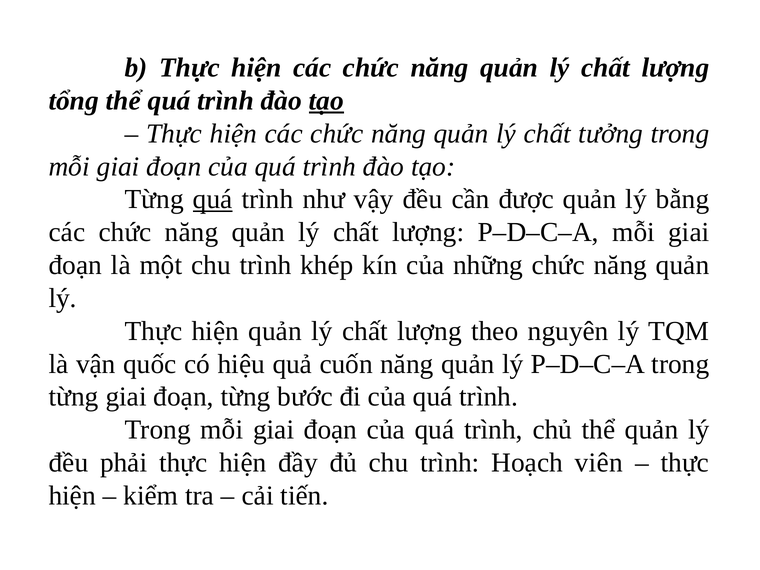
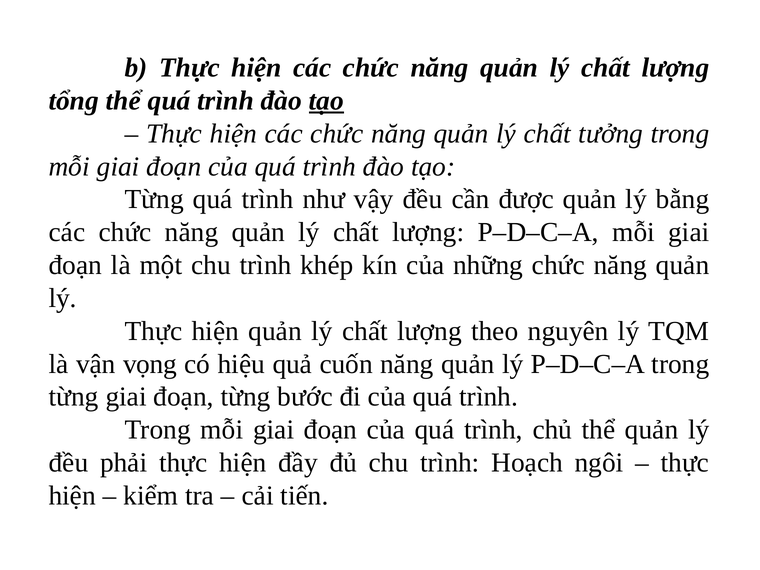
quá at (213, 199) underline: present -> none
quốc: quốc -> vọng
viên: viên -> ngôi
